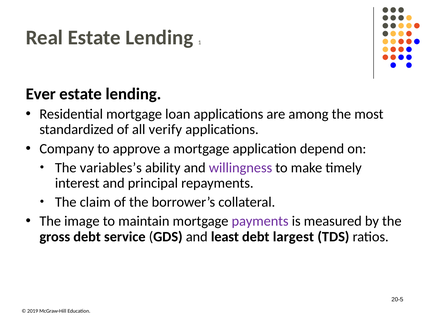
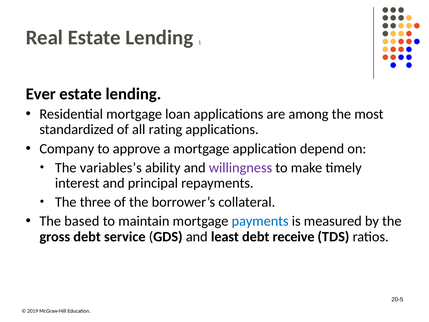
verify: verify -> rating
claim: claim -> three
image: image -> based
payments colour: purple -> blue
largest: largest -> receive
